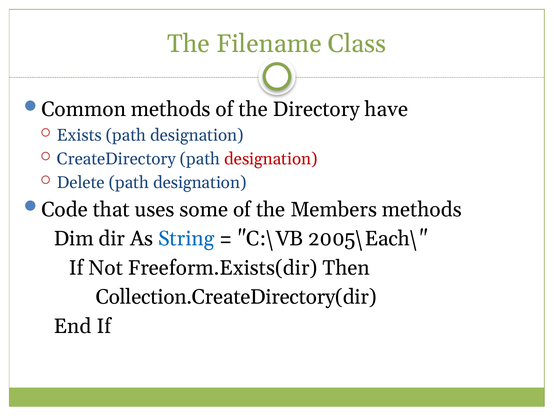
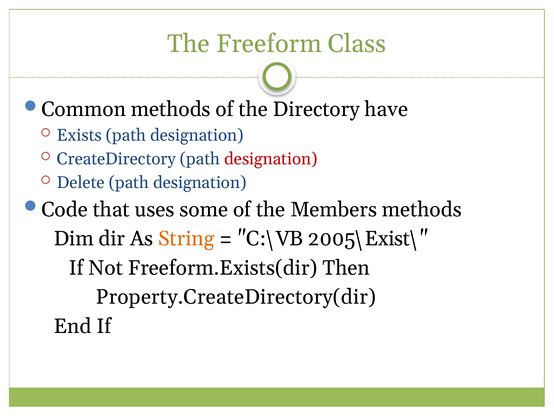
Filename: Filename -> Freeform
String colour: blue -> orange
2005\Each\: 2005\Each\ -> 2005\Exist\
Collection.CreateDirectory(dir: Collection.CreateDirectory(dir -> Property.CreateDirectory(dir
